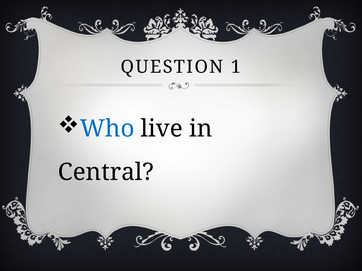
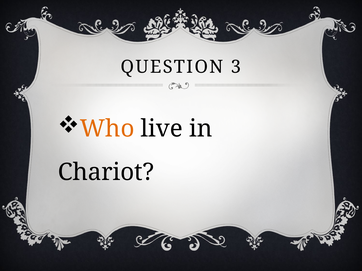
1: 1 -> 3
Who colour: blue -> orange
Central: Central -> Chariot
